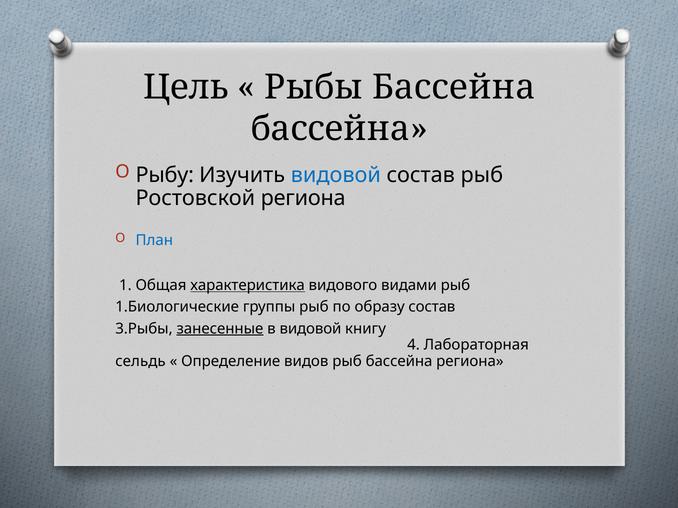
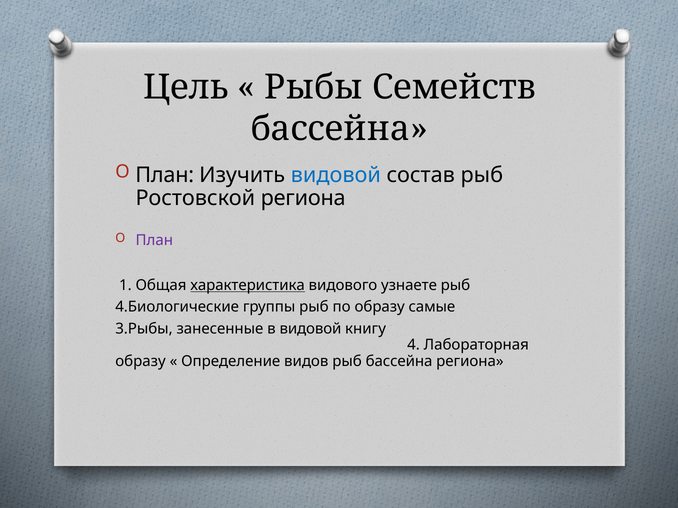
Рыбы Бассейна: Бассейна -> Семейств
Рыбу at (165, 175): Рыбу -> План
План at (154, 240) colour: blue -> purple
видами: видами -> узнаете
1.Биологические: 1.Биологические -> 4.Биологические
образу состав: состав -> самые
занесенные underline: present -> none
сельдь at (140, 361): сельдь -> образу
